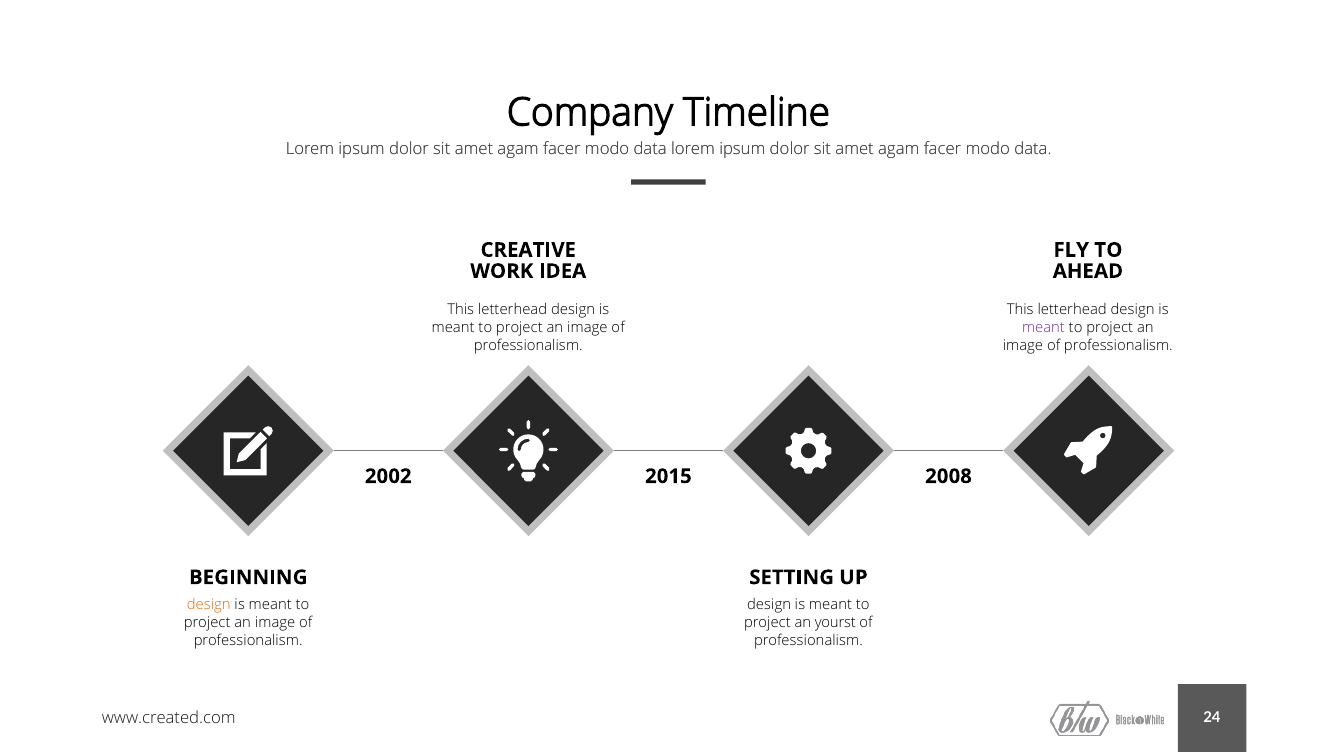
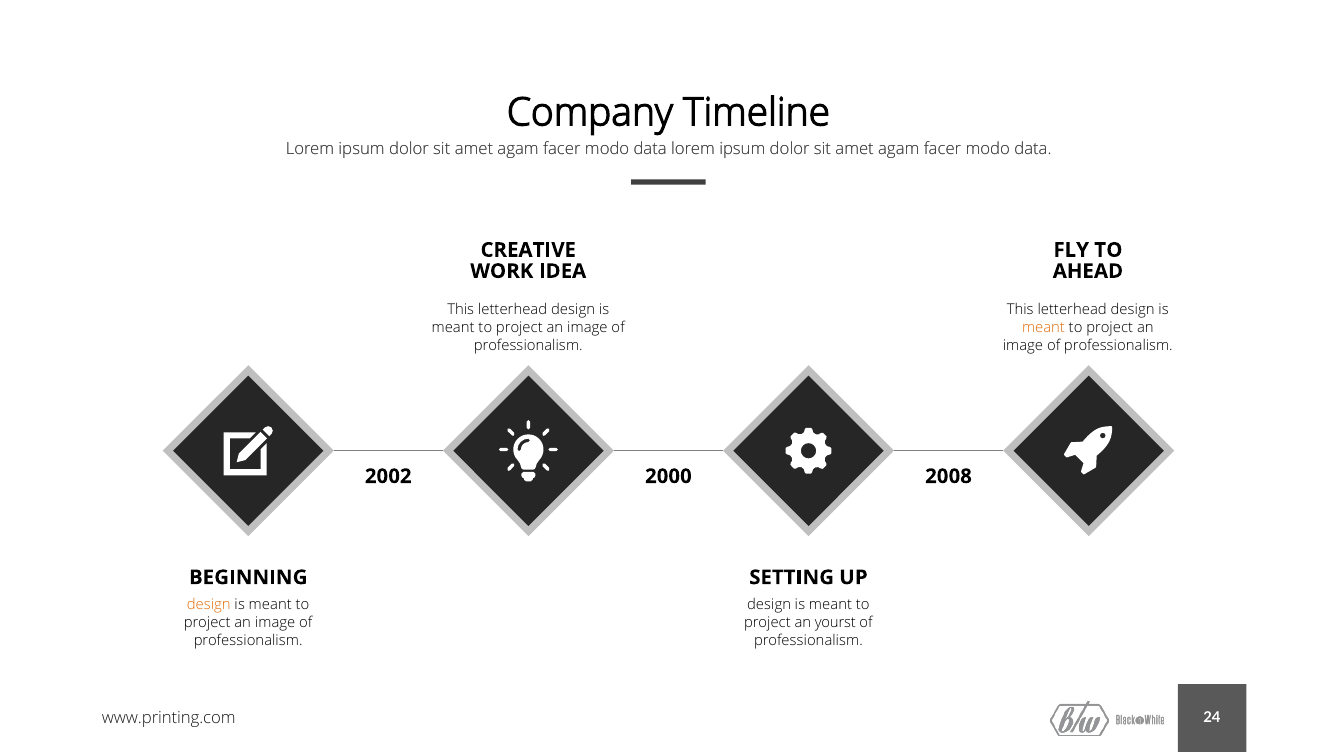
meant at (1043, 328) colour: purple -> orange
2015: 2015 -> 2000
www.created.com: www.created.com -> www.printing.com
